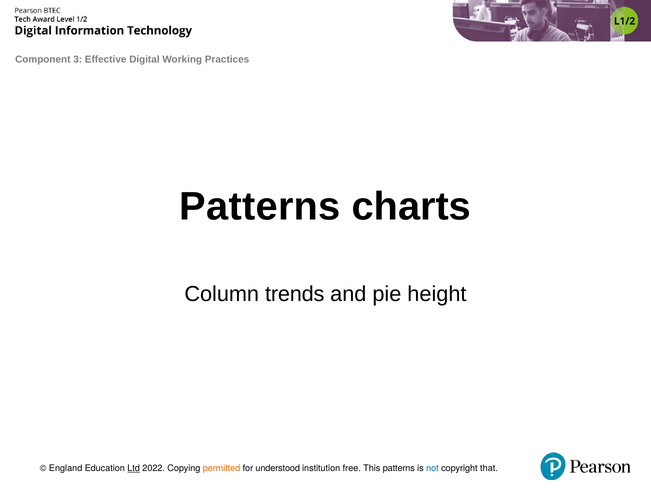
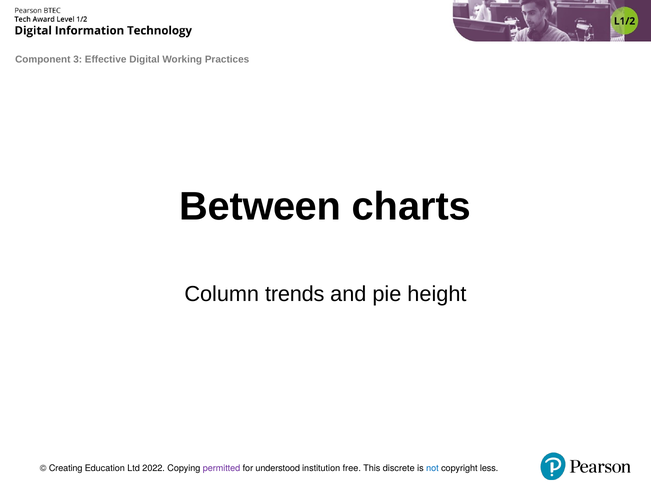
Patterns at (260, 207): Patterns -> Between
England: England -> Creating
Ltd underline: present -> none
permitted colour: orange -> purple
This patterns: patterns -> discrete
that: that -> less
